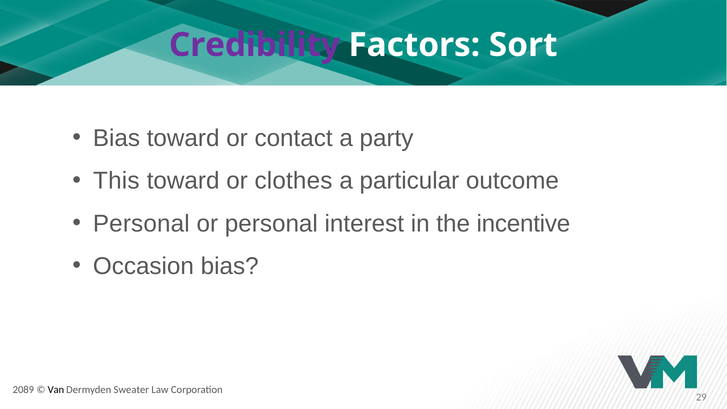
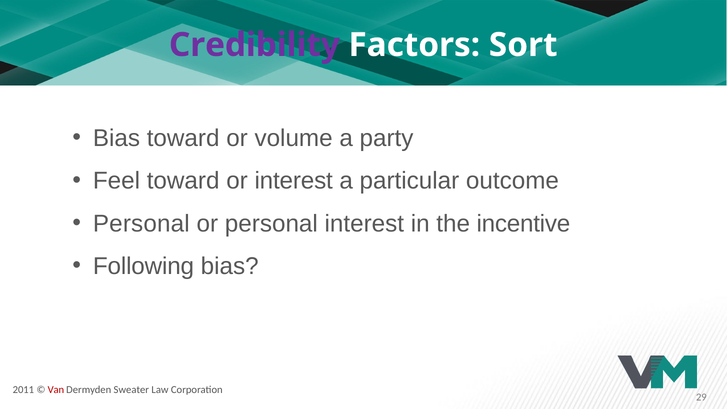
contact: contact -> volume
This: This -> Feel
or clothes: clothes -> interest
Occasion: Occasion -> Following
2089: 2089 -> 2011
Van colour: black -> red
